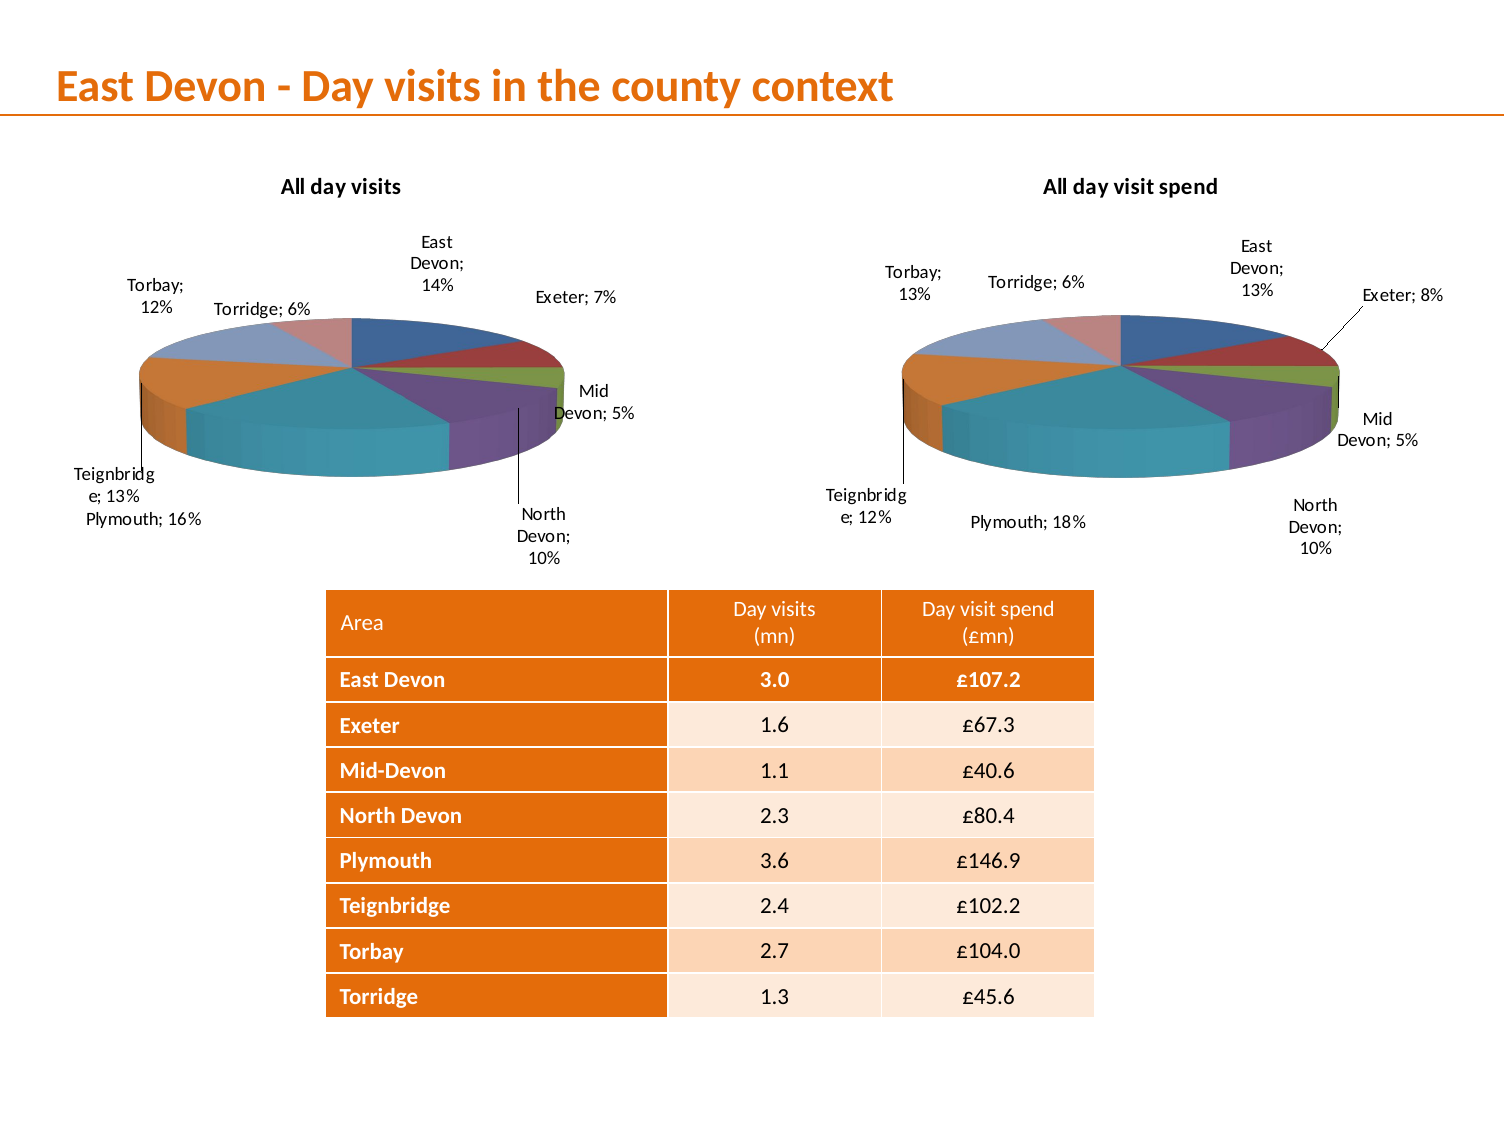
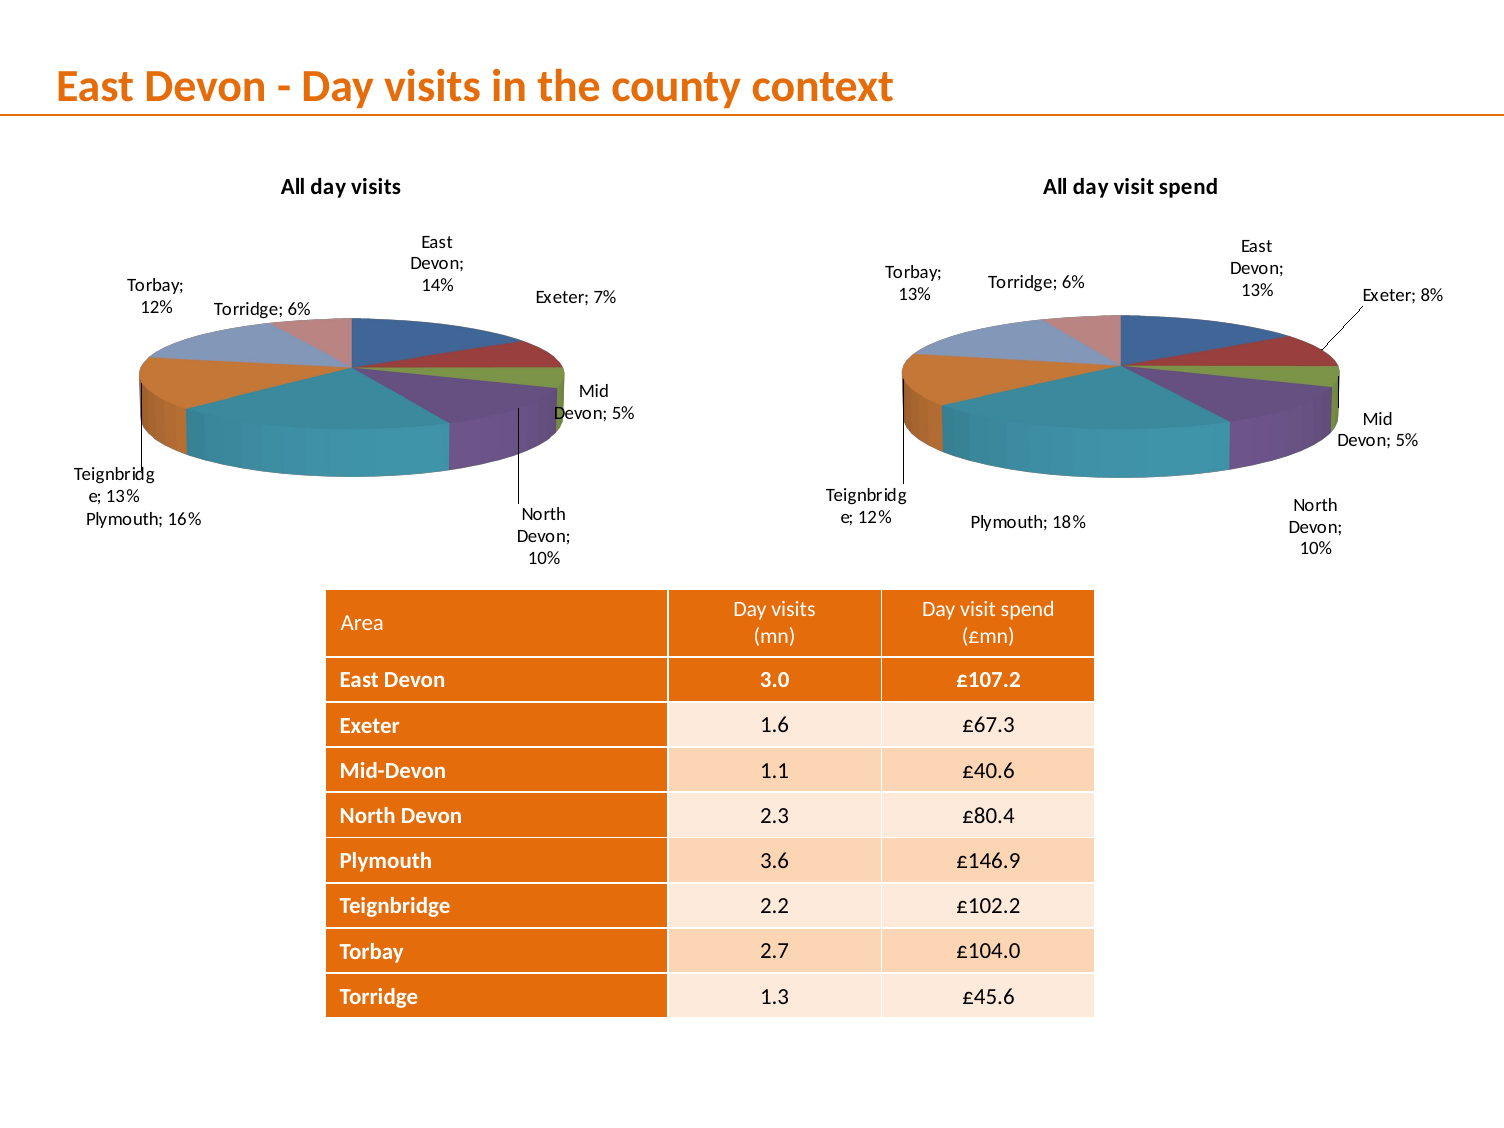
2.4: 2.4 -> 2.2
